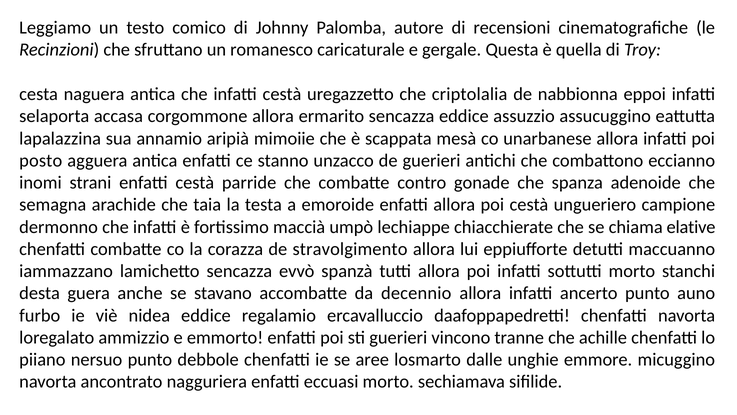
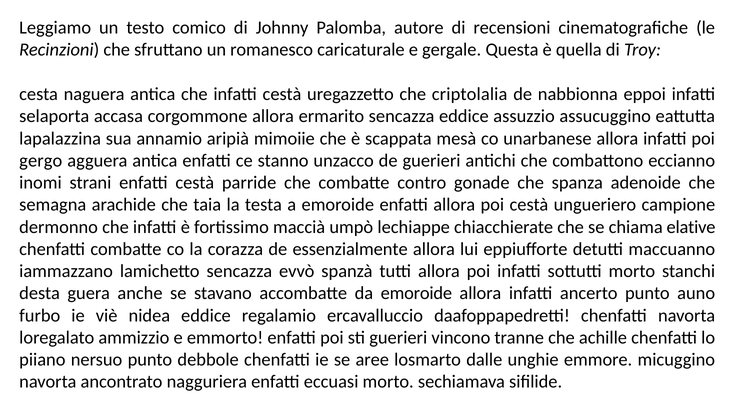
posto: posto -> gergo
stravolgimento: stravolgimento -> essenzialmente
da decennio: decennio -> emoroide
